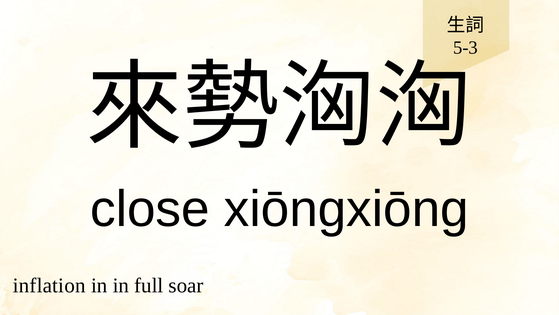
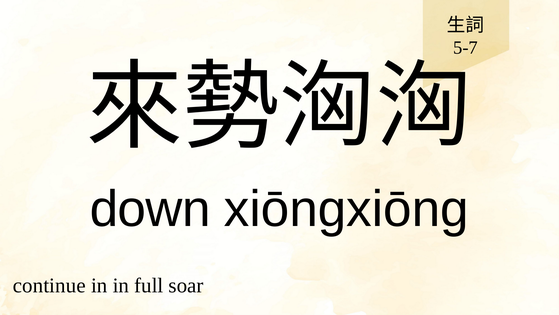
5-3: 5-3 -> 5-7
close: close -> down
inflation: inflation -> continue
